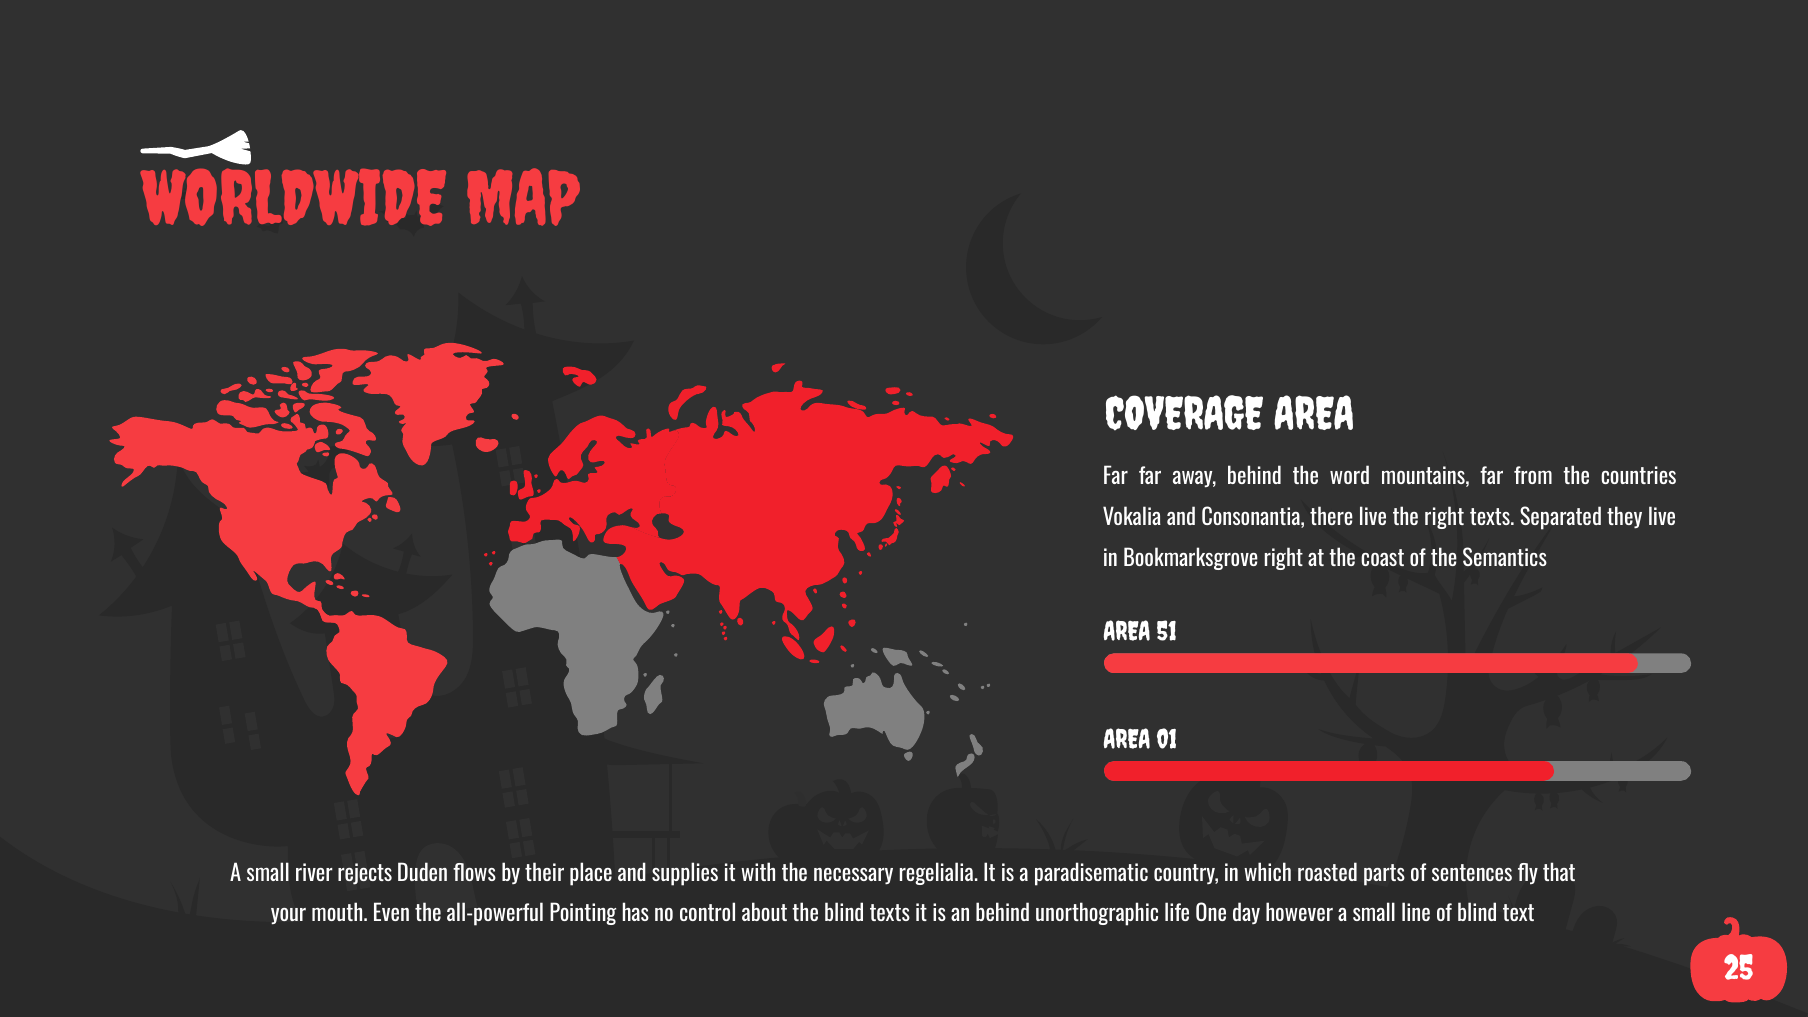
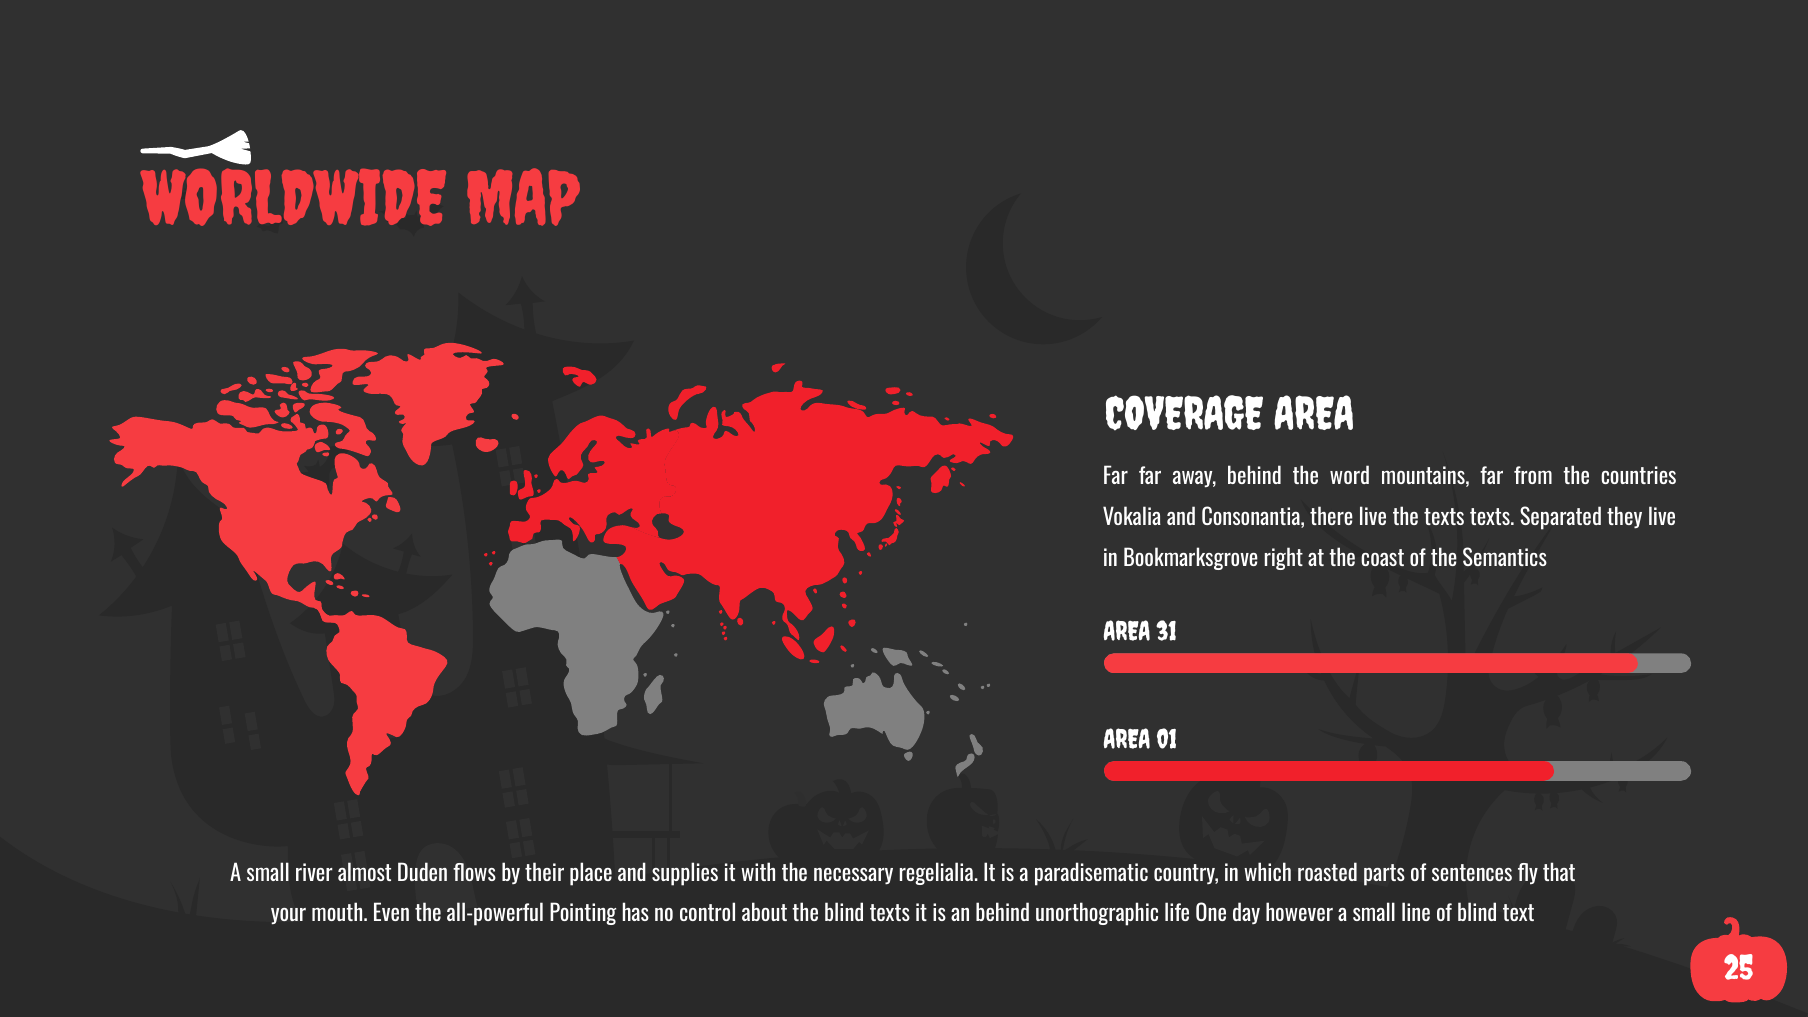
the right: right -> texts
51: 51 -> 31
rejects: rejects -> almost
